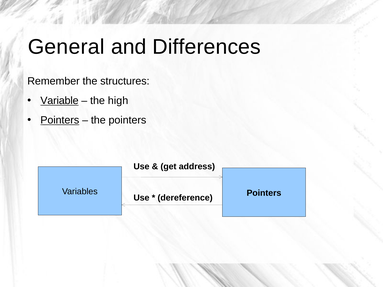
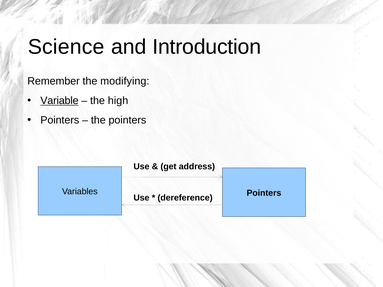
General: General -> Science
Differences: Differences -> Introduction
structures: structures -> modifying
Pointers at (60, 120) underline: present -> none
